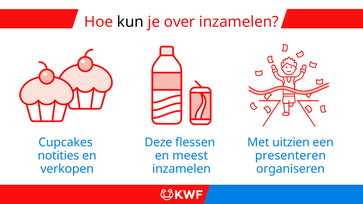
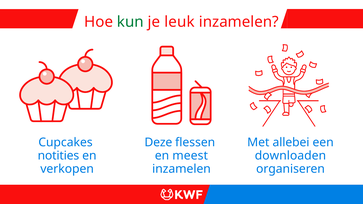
kun colour: black -> green
over: over -> leuk
uitzien: uitzien -> allebei
presenteren: presenteren -> downloaden
